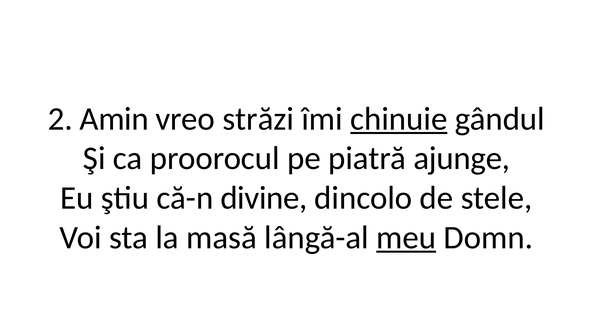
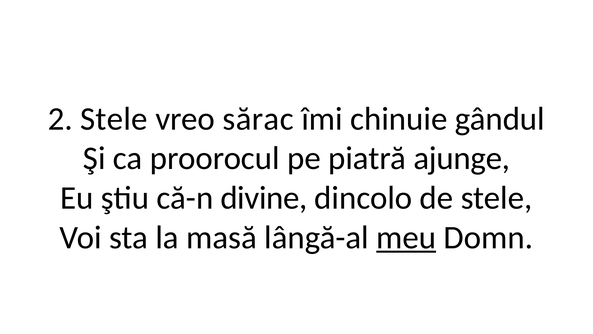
2 Amin: Amin -> Stele
străzi: străzi -> sărac
chinuie underline: present -> none
